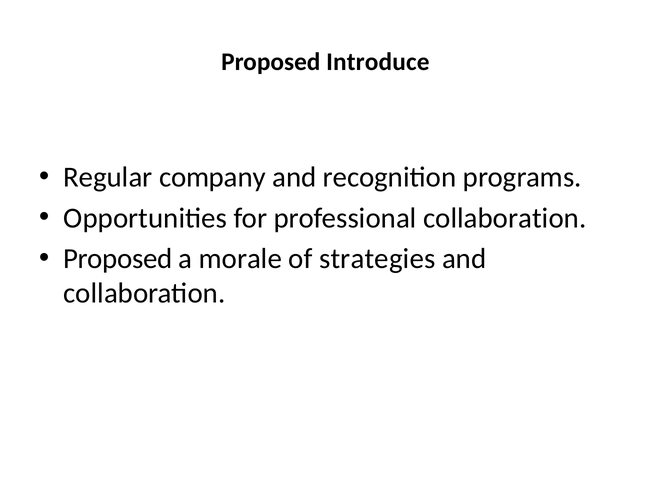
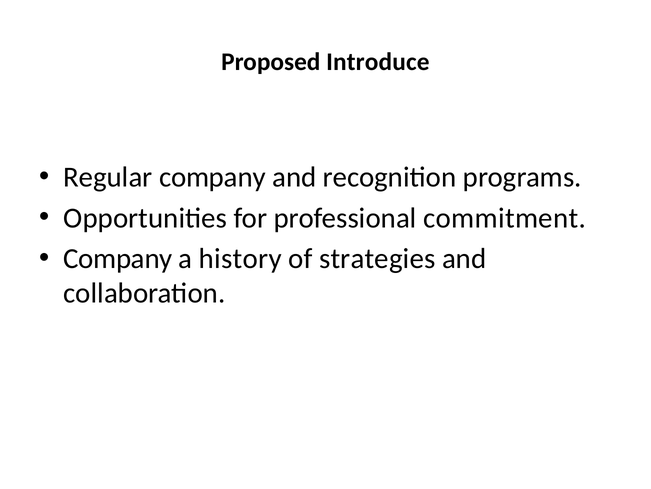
professional collaboration: collaboration -> commitment
Proposed at (118, 258): Proposed -> Company
morale: morale -> history
